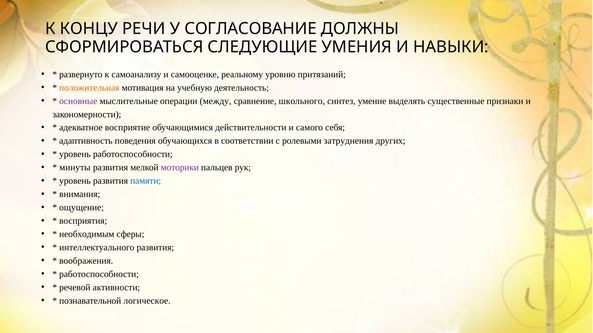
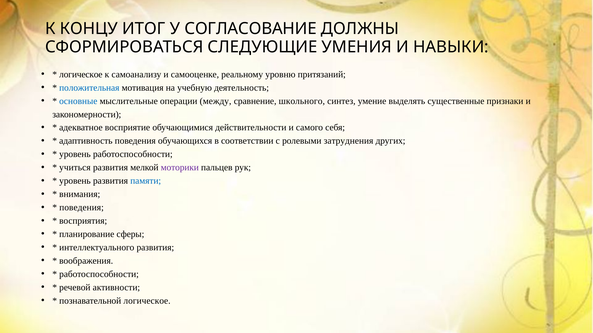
РЕЧИ: РЕЧИ -> ИТОГ
развернуто at (81, 74): развернуто -> логическое
положительная colour: orange -> blue
основные colour: purple -> blue
минуты: минуты -> учиться
ощущение at (82, 208): ощущение -> поведения
необходимым: необходимым -> планирование
